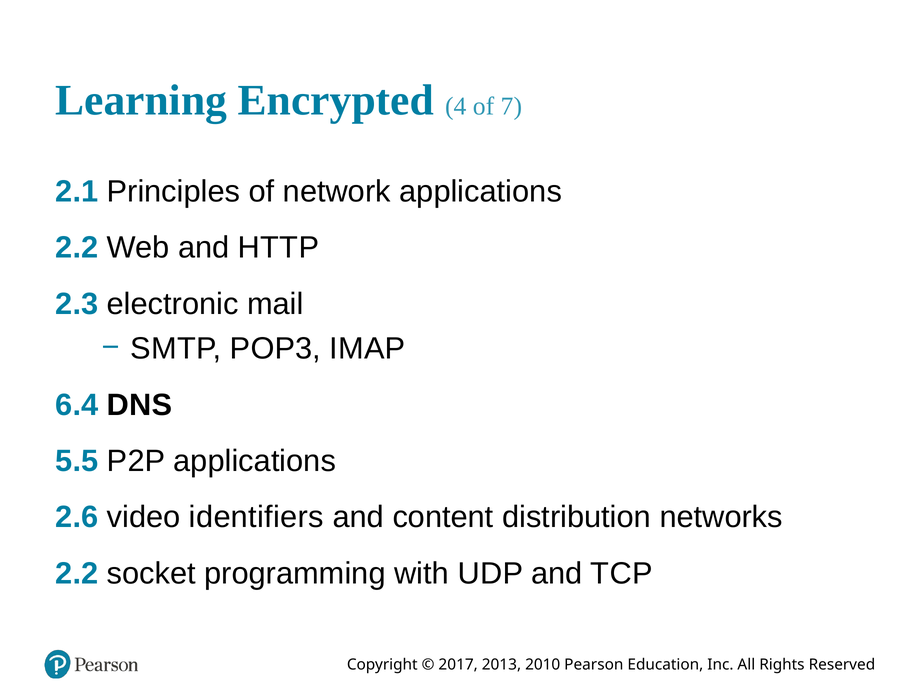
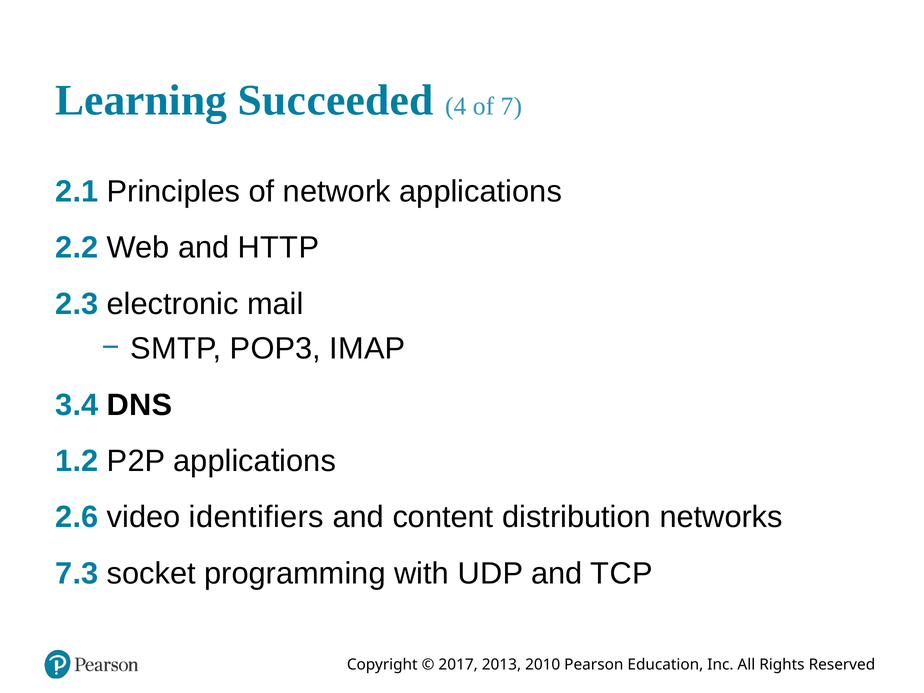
Encrypted: Encrypted -> Succeeded
6.4: 6.4 -> 3.4
5.5: 5.5 -> 1.2
2.2 at (77, 573): 2.2 -> 7.3
